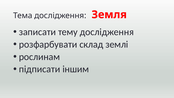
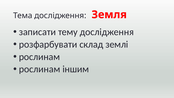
підписати at (40, 69): підписати -> рослинам
